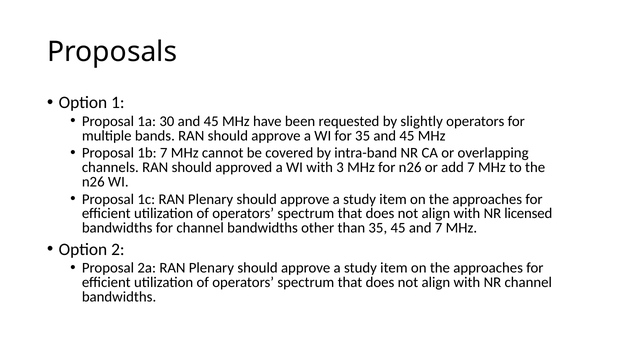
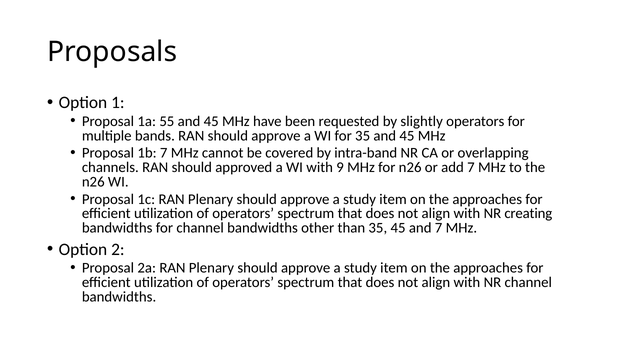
30: 30 -> 55
3: 3 -> 9
licensed: licensed -> creating
